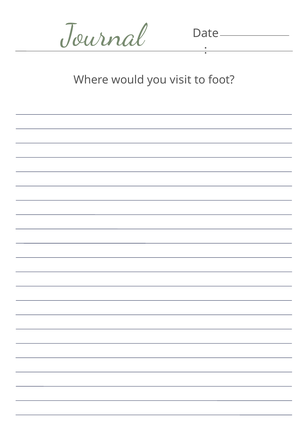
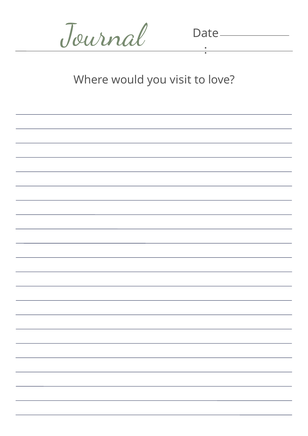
foot: foot -> love
